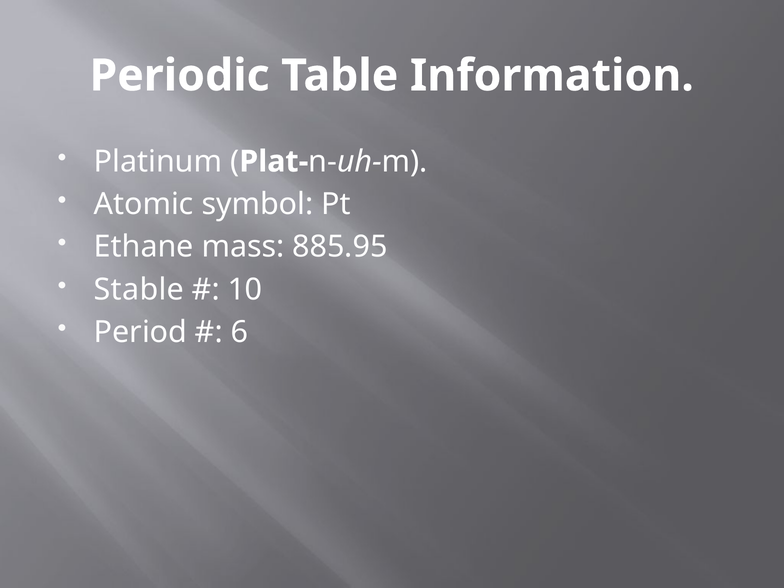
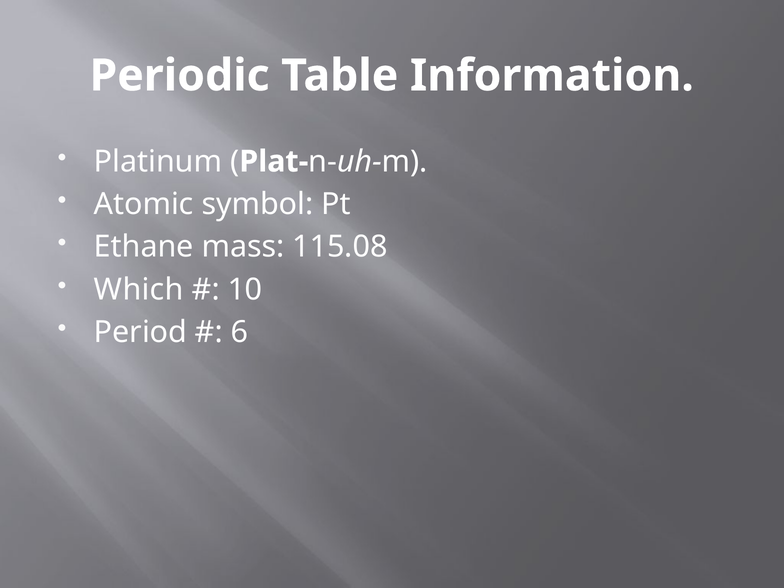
885.95: 885.95 -> 115.08
Stable: Stable -> Which
